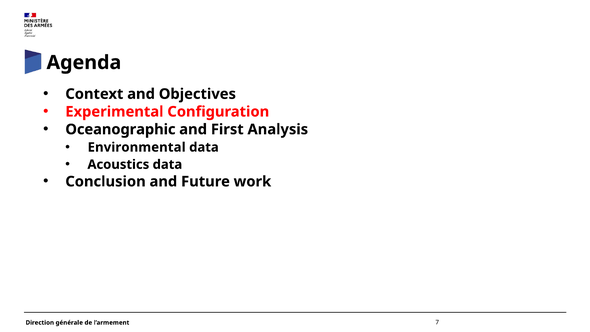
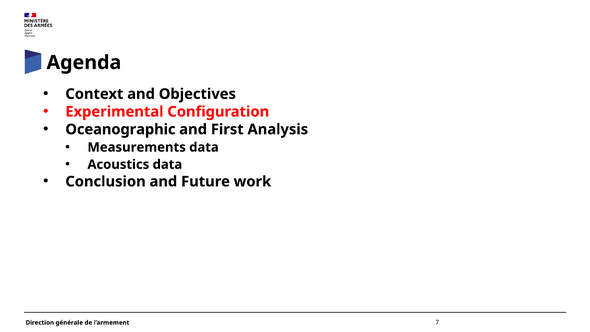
Environmental: Environmental -> Measurements
